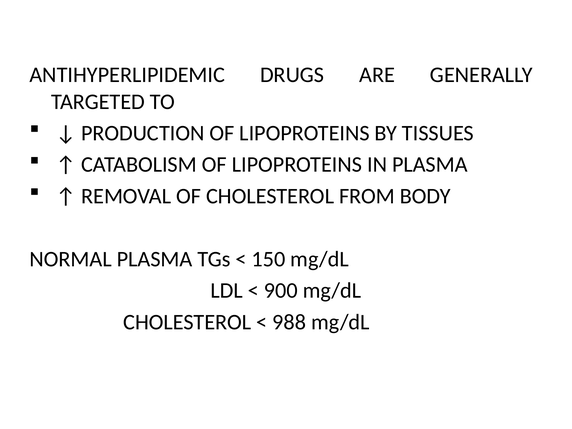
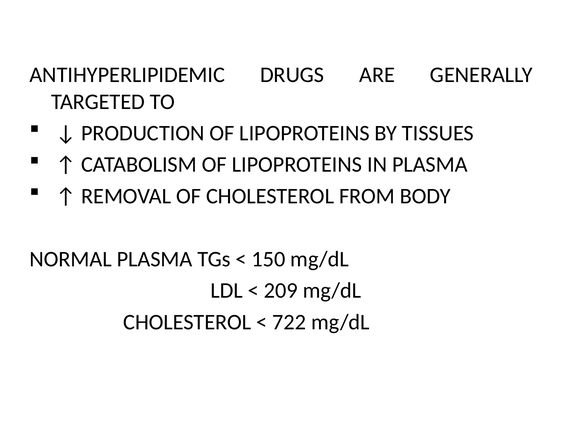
900: 900 -> 209
988: 988 -> 722
